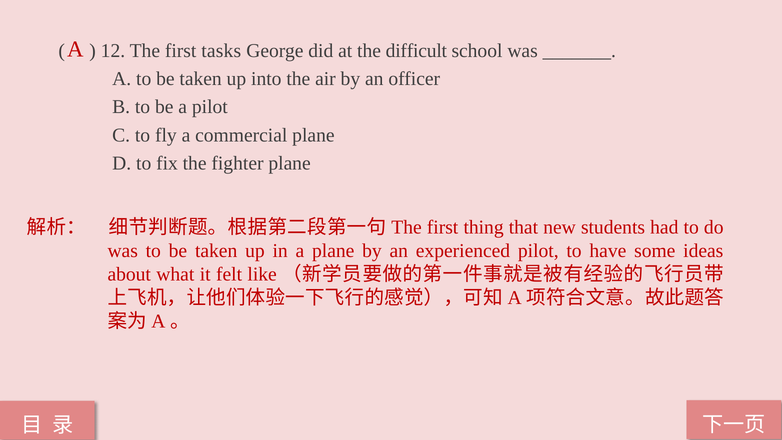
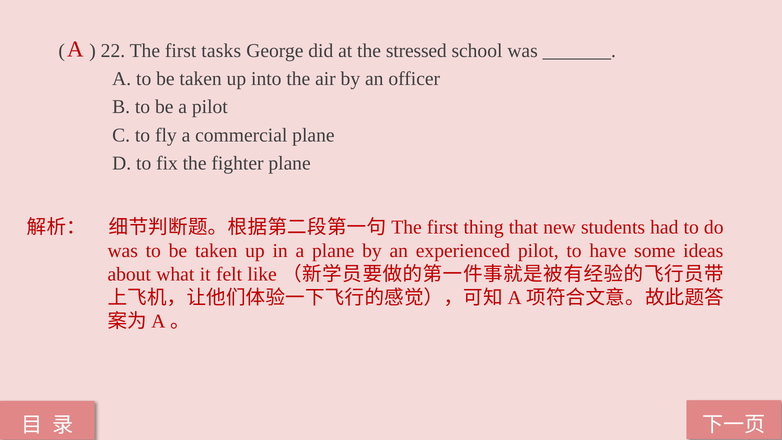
12: 12 -> 22
difficult: difficult -> stressed
